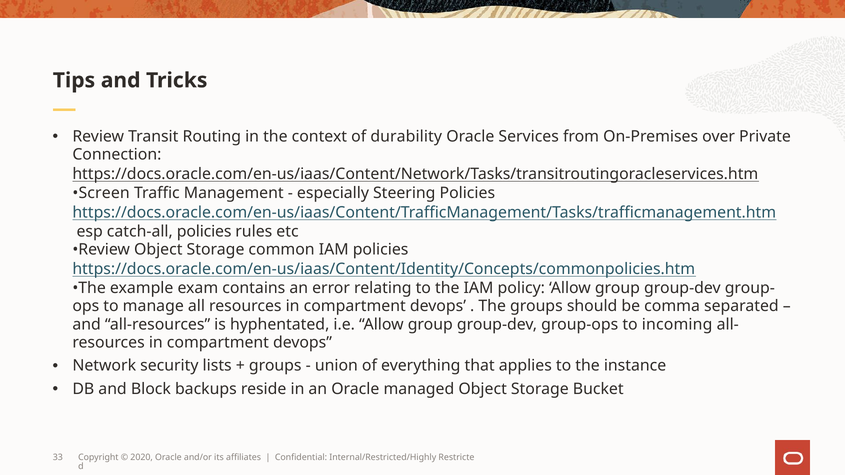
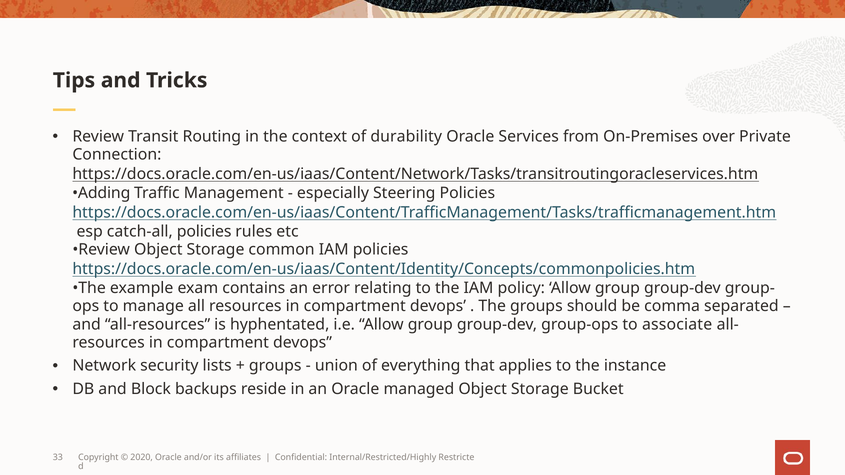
Screen: Screen -> Adding
incoming: incoming -> associate
